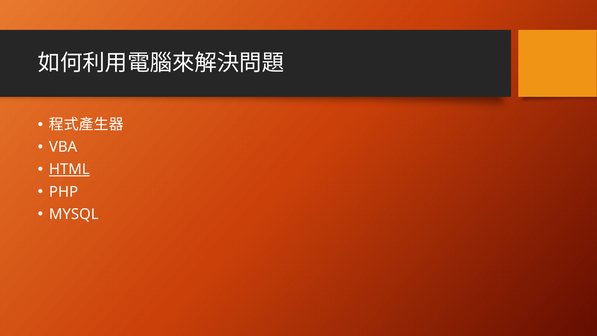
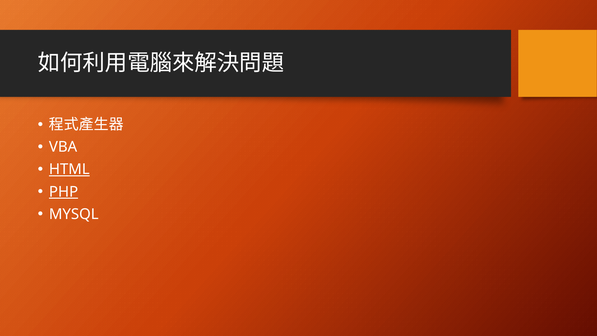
PHP underline: none -> present
